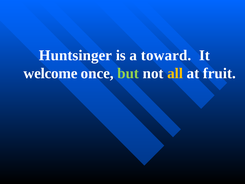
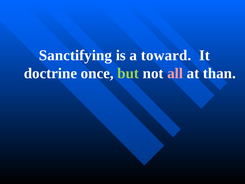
Huntsinger: Huntsinger -> Sanctifying
welcome: welcome -> doctrine
all colour: yellow -> pink
fruit: fruit -> than
